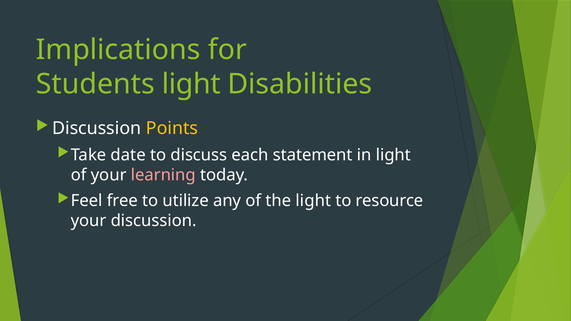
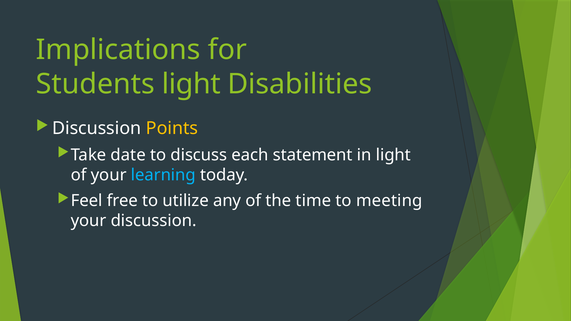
learning colour: pink -> light blue
the light: light -> time
resource: resource -> meeting
